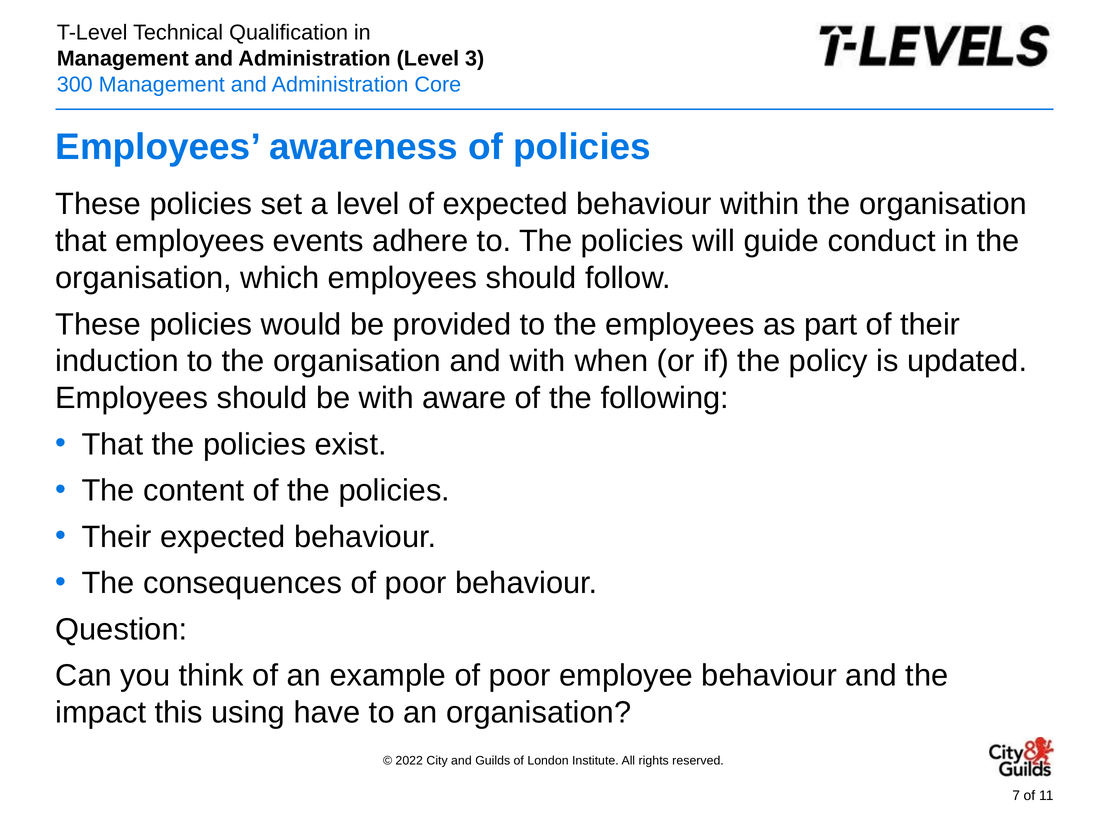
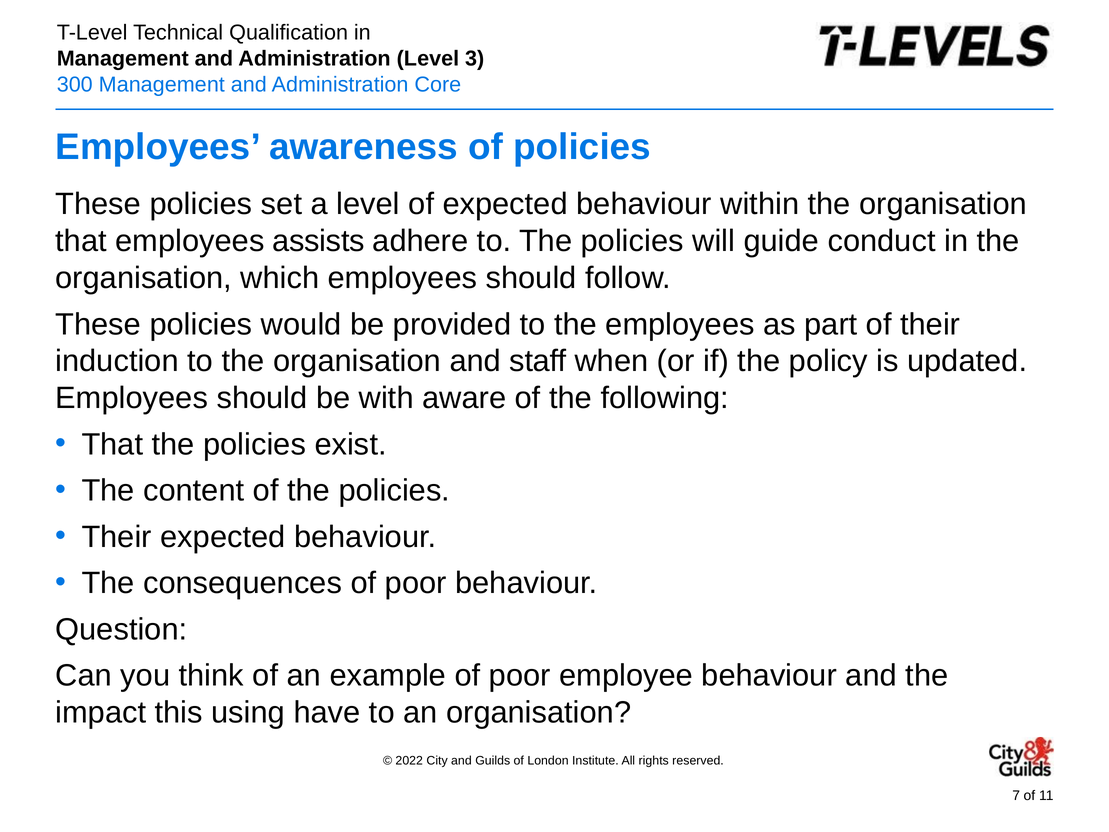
events: events -> assists
and with: with -> staff
